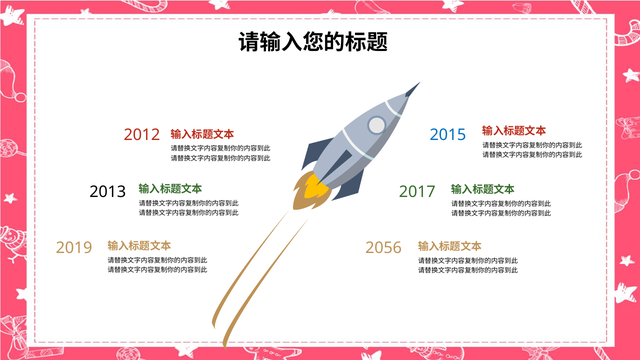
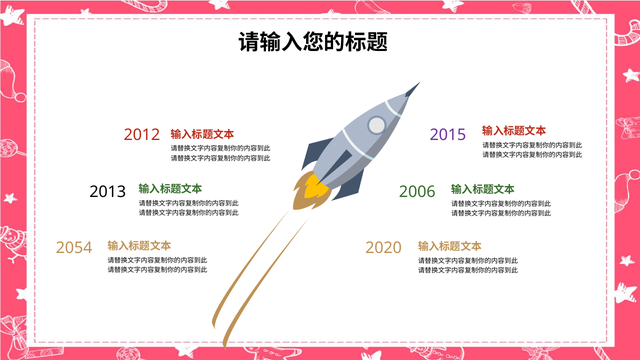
2015 colour: blue -> purple
2017: 2017 -> 2006
2019: 2019 -> 2054
2056: 2056 -> 2020
